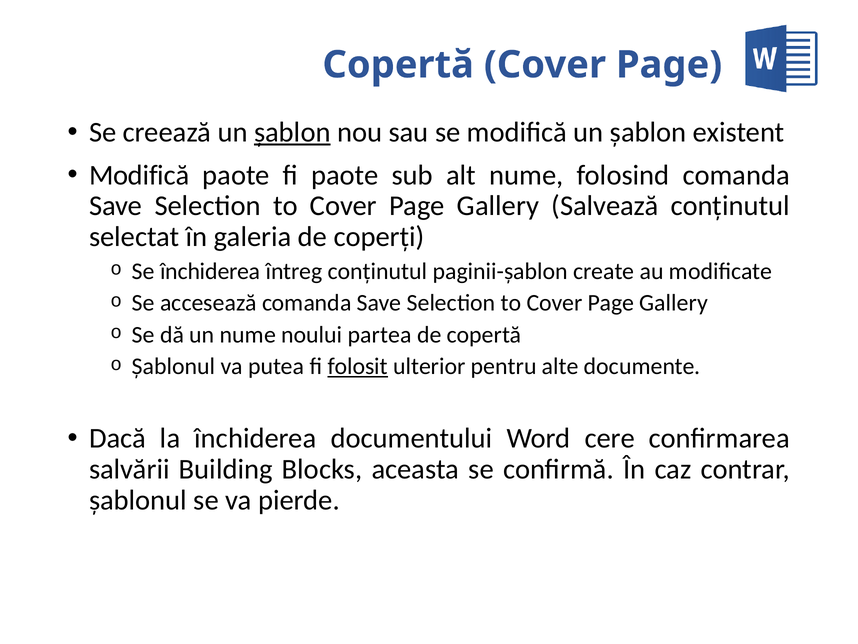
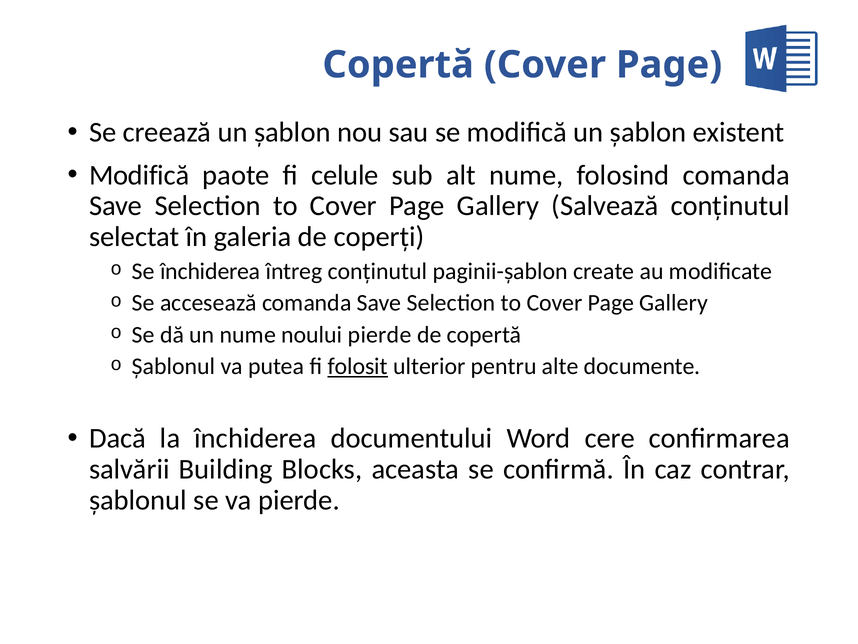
şablon at (292, 132) underline: present -> none
fi paote: paote -> celule
noului partea: partea -> pierde
